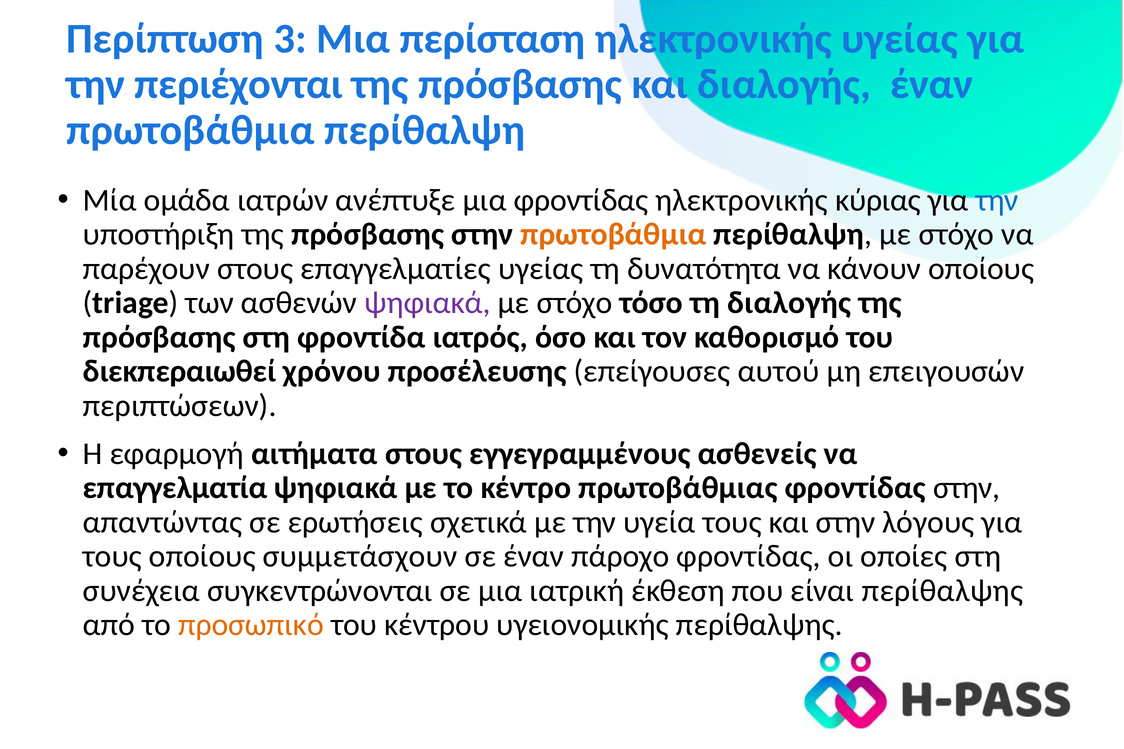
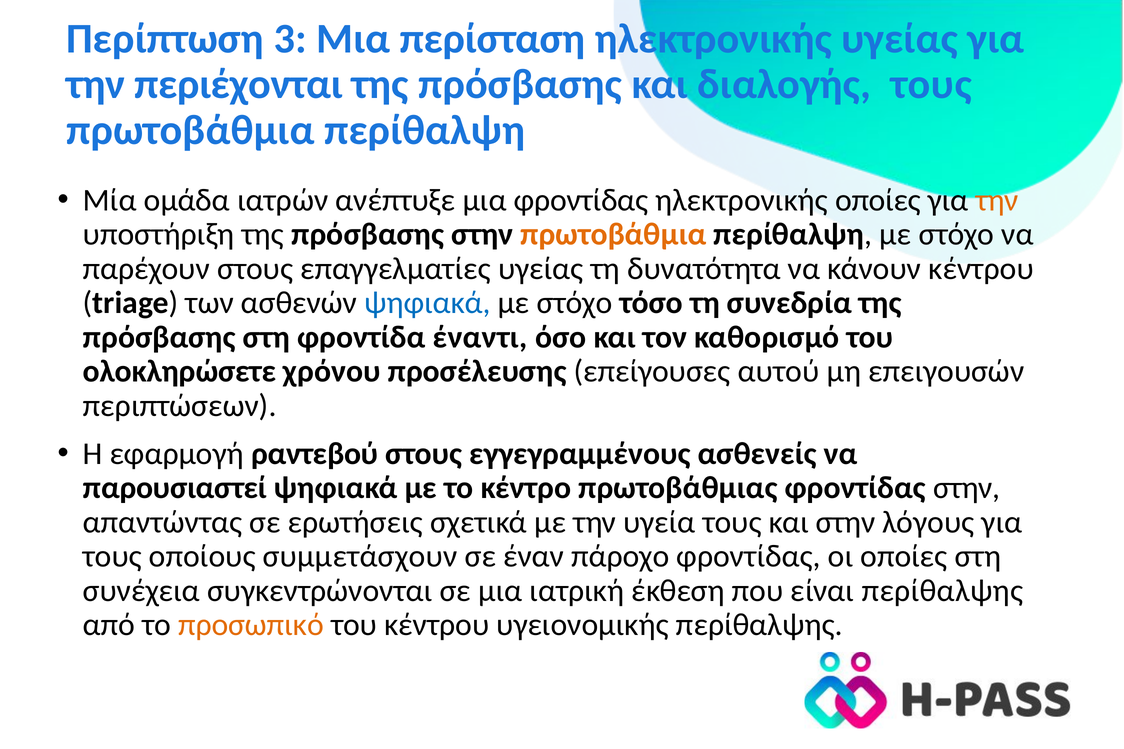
διαλογής έναν: έναν -> τους
ηλεκτρονικής κύριας: κύριας -> οποίες
την at (997, 200) colour: blue -> orange
κάνουν οποίους: οποίους -> κέντρου
ψηφιακά at (427, 303) colour: purple -> blue
τη διαλογής: διαλογής -> συνεδρία
ιατρός: ιατρός -> έναντι
διεκπεραιωθεί: διεκπεραιωθεί -> ολοκληρώσετε
αιτήματα: αιτήματα -> ραντεβού
επαγγελματία: επαγγελματία -> παρουσιαστεί
